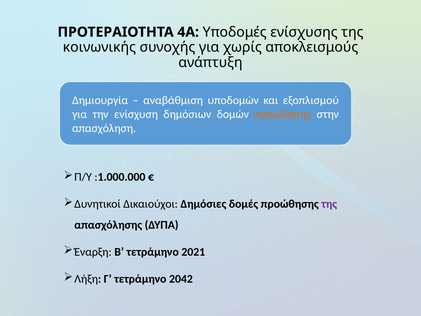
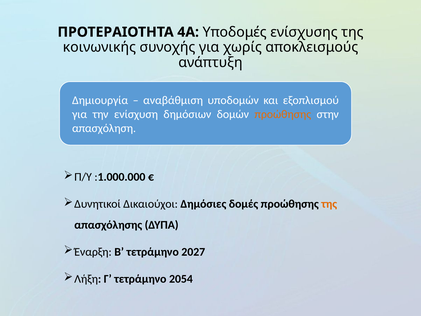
της at (329, 204) colour: purple -> orange
2021: 2021 -> 2027
2042: 2042 -> 2054
